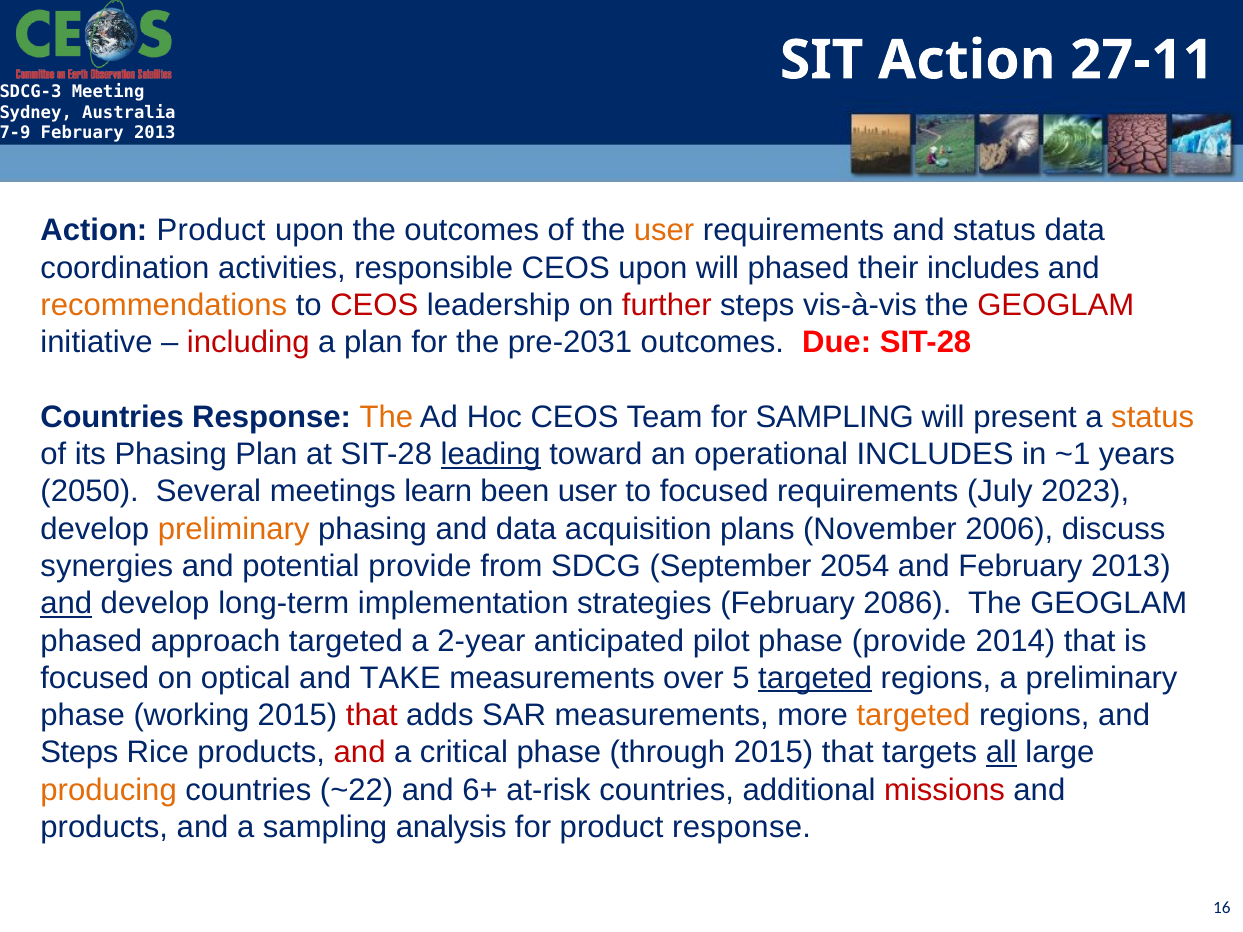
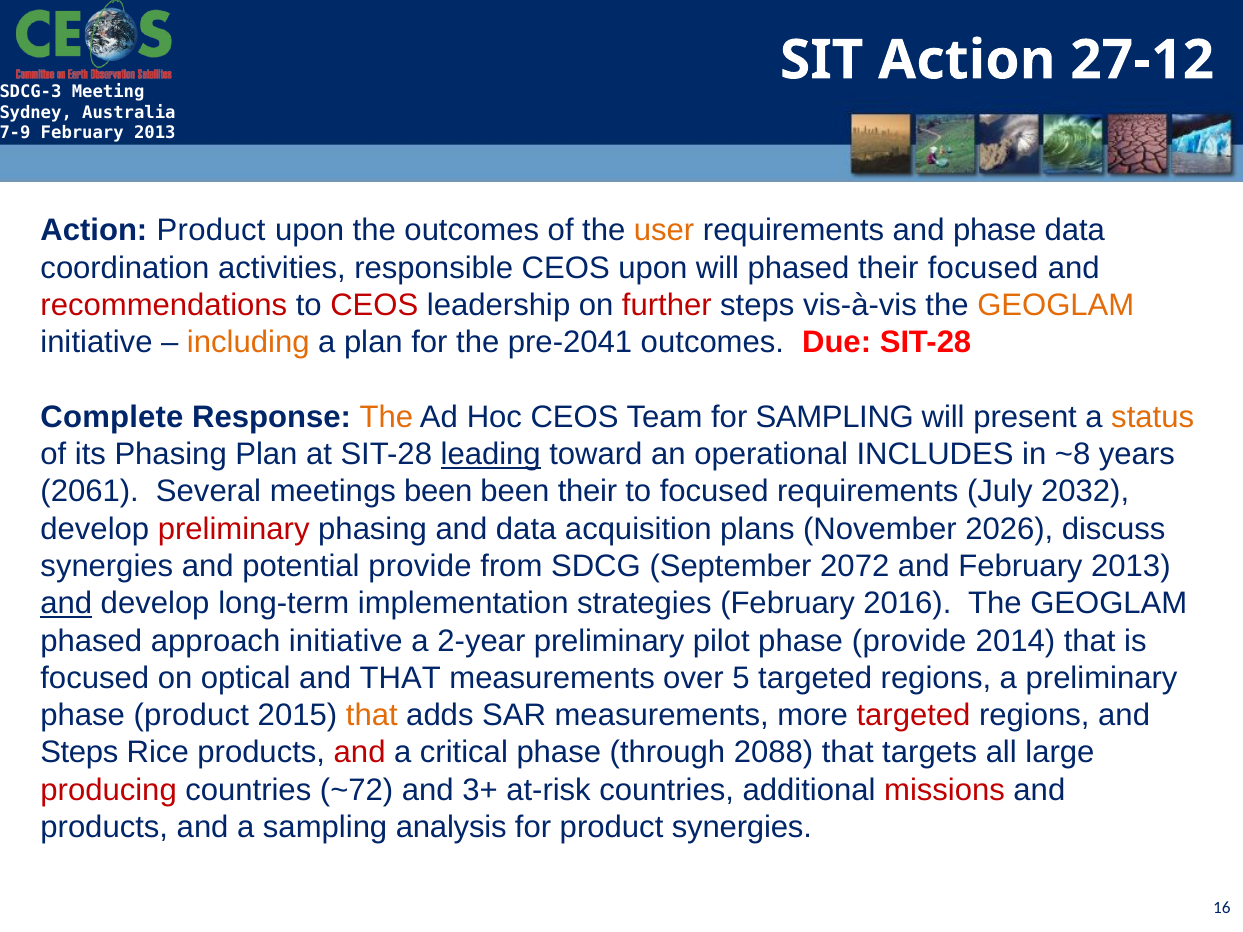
27-11: 27-11 -> 27-12
and status: status -> phase
their includes: includes -> focused
recommendations colour: orange -> red
GEOGLAM at (1056, 305) colour: red -> orange
including colour: red -> orange
pre-2031: pre-2031 -> pre-2041
Countries at (112, 417): Countries -> Complete
~1: ~1 -> ~8
2050: 2050 -> 2061
meetings learn: learn -> been
been user: user -> their
2023: 2023 -> 2032
preliminary at (234, 529) colour: orange -> red
2006: 2006 -> 2026
2054: 2054 -> 2072
2086: 2086 -> 2016
approach targeted: targeted -> initiative
2-year anticipated: anticipated -> preliminary
and TAKE: TAKE -> THAT
targeted at (815, 678) underline: present -> none
phase working: working -> product
that at (372, 716) colour: red -> orange
targeted at (914, 716) colour: orange -> red
through 2015: 2015 -> 2088
all underline: present -> none
producing colour: orange -> red
~22: ~22 -> ~72
6+: 6+ -> 3+
product response: response -> synergies
